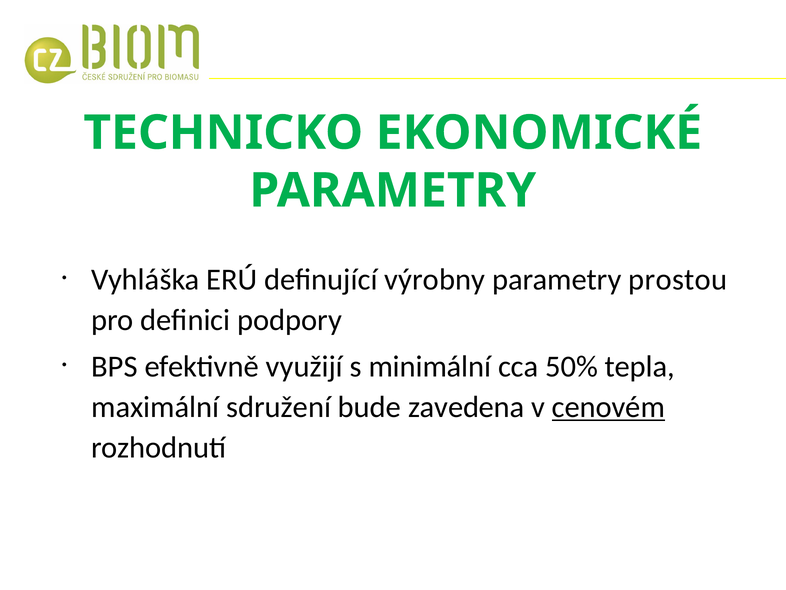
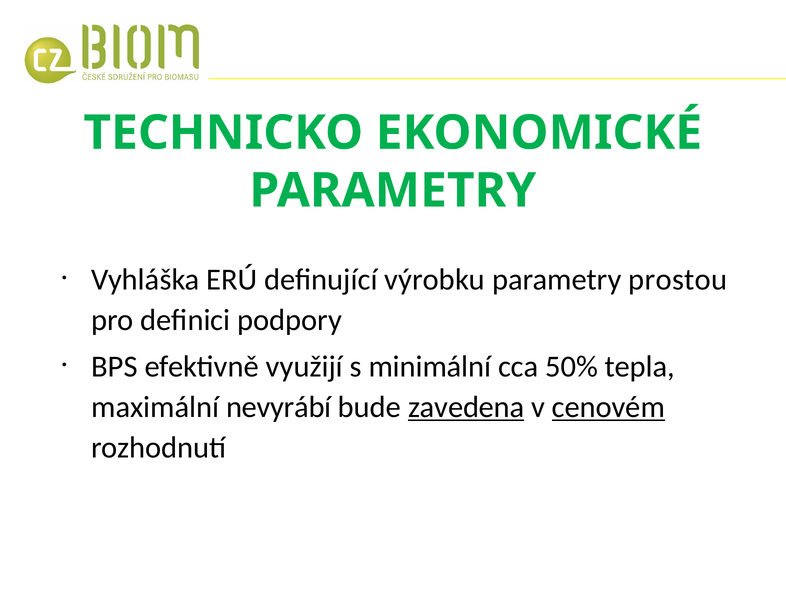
výrobny: výrobny -> výrobku
sdružení: sdružení -> nevyrábí
zavedena underline: none -> present
